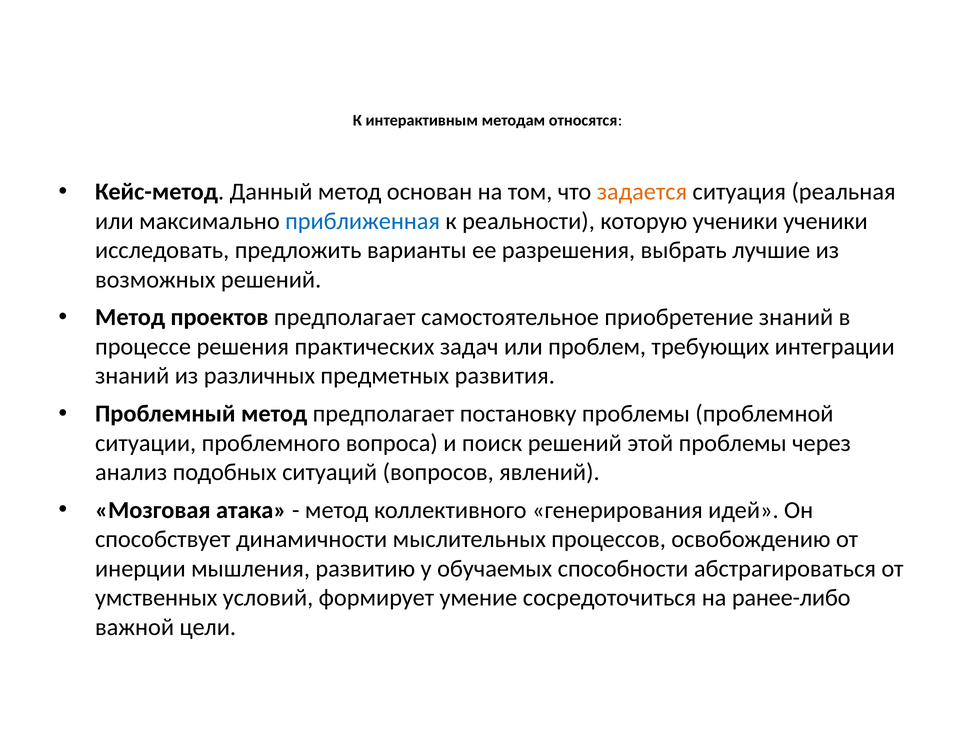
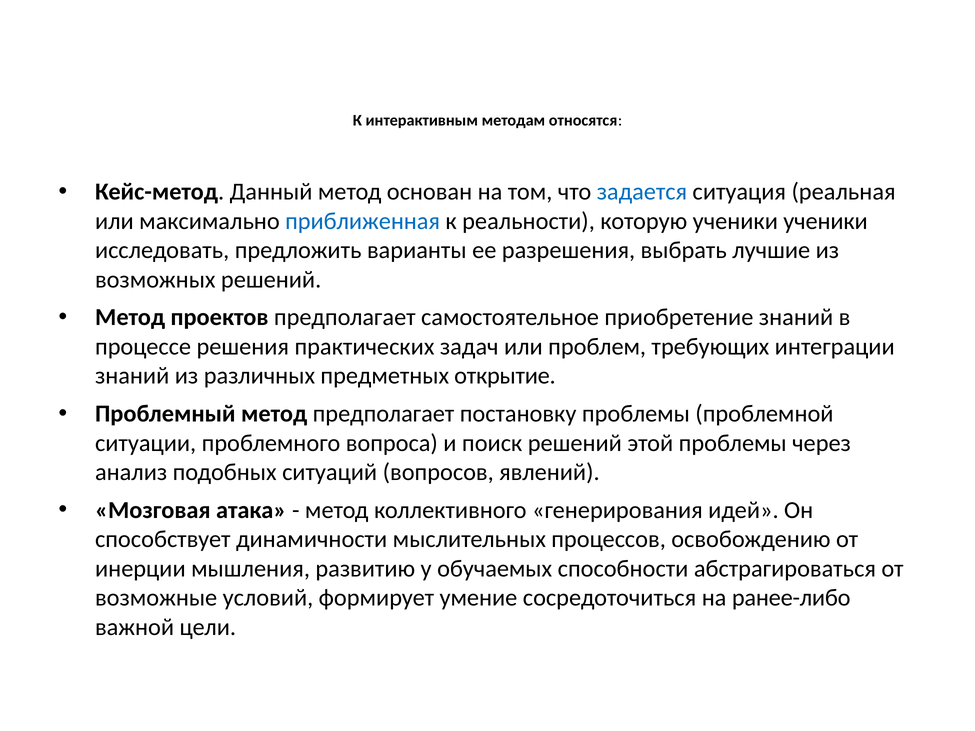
задается colour: orange -> blue
развития: развития -> открытие
умственных: умственных -> возможные
